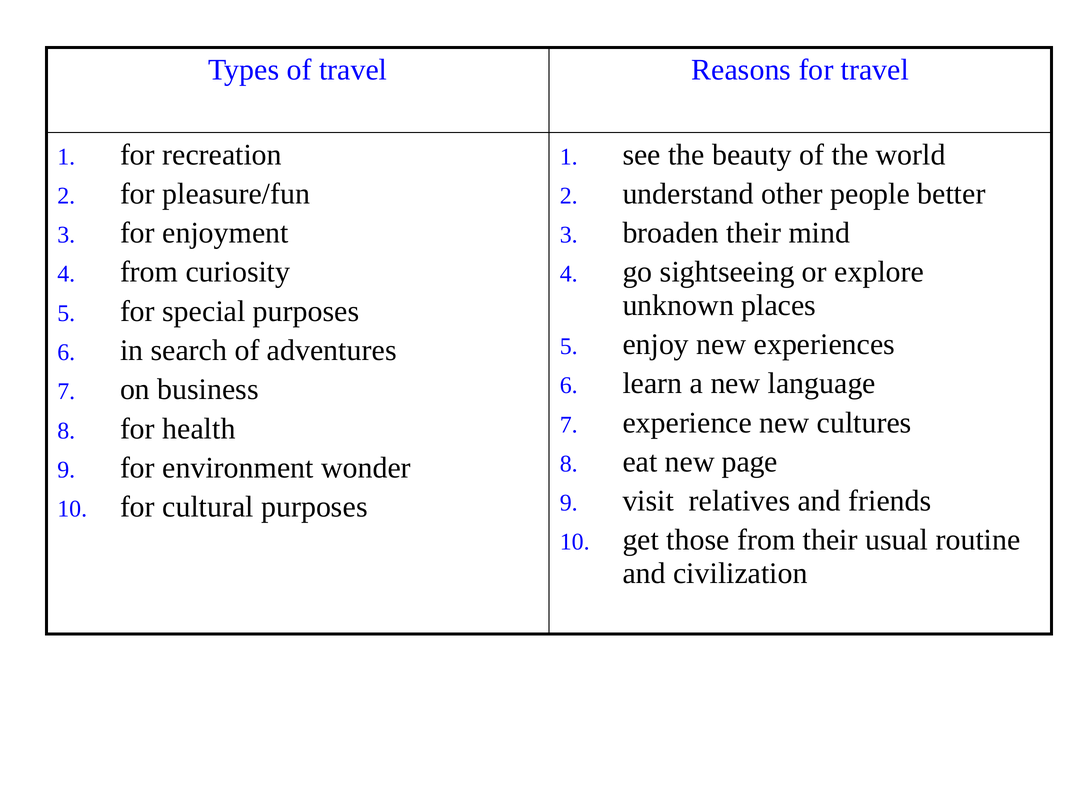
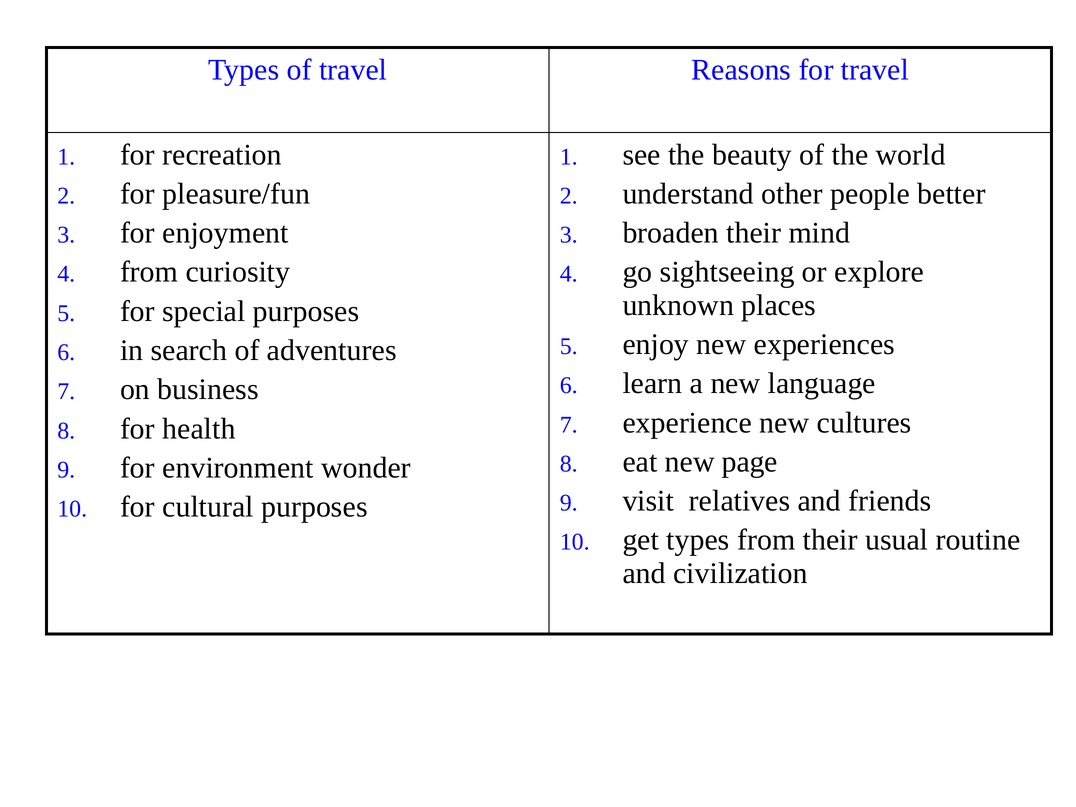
get those: those -> types
